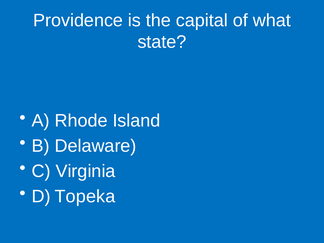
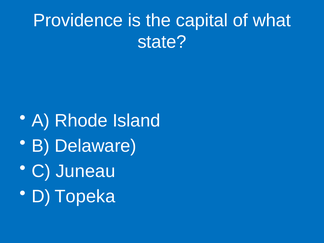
Virginia: Virginia -> Juneau
